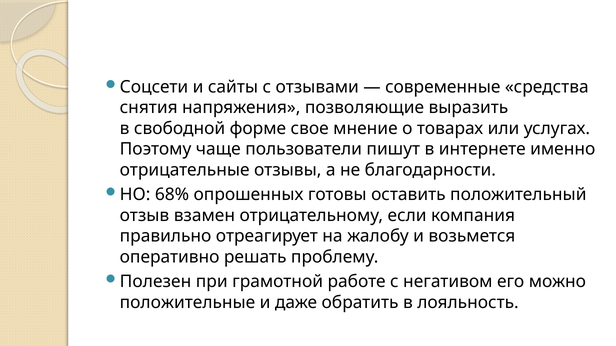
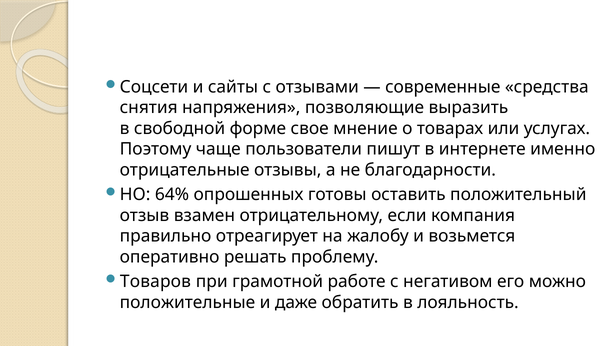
68%: 68% -> 64%
Полезен: Полезен -> Товаров
